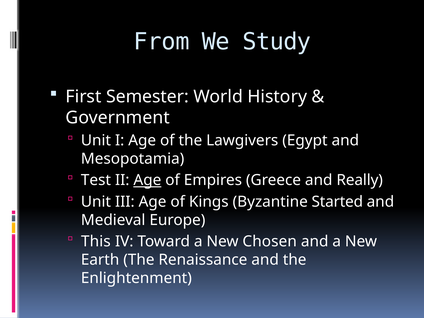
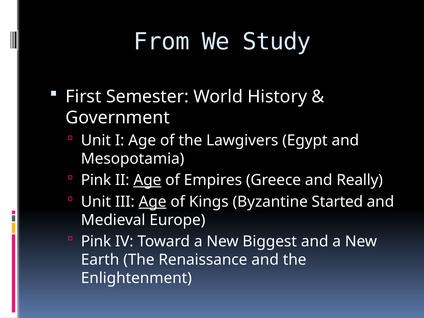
Test at (96, 180): Test -> Pink
Age at (153, 202) underline: none -> present
This at (96, 241): This -> Pink
Chosen: Chosen -> Biggest
